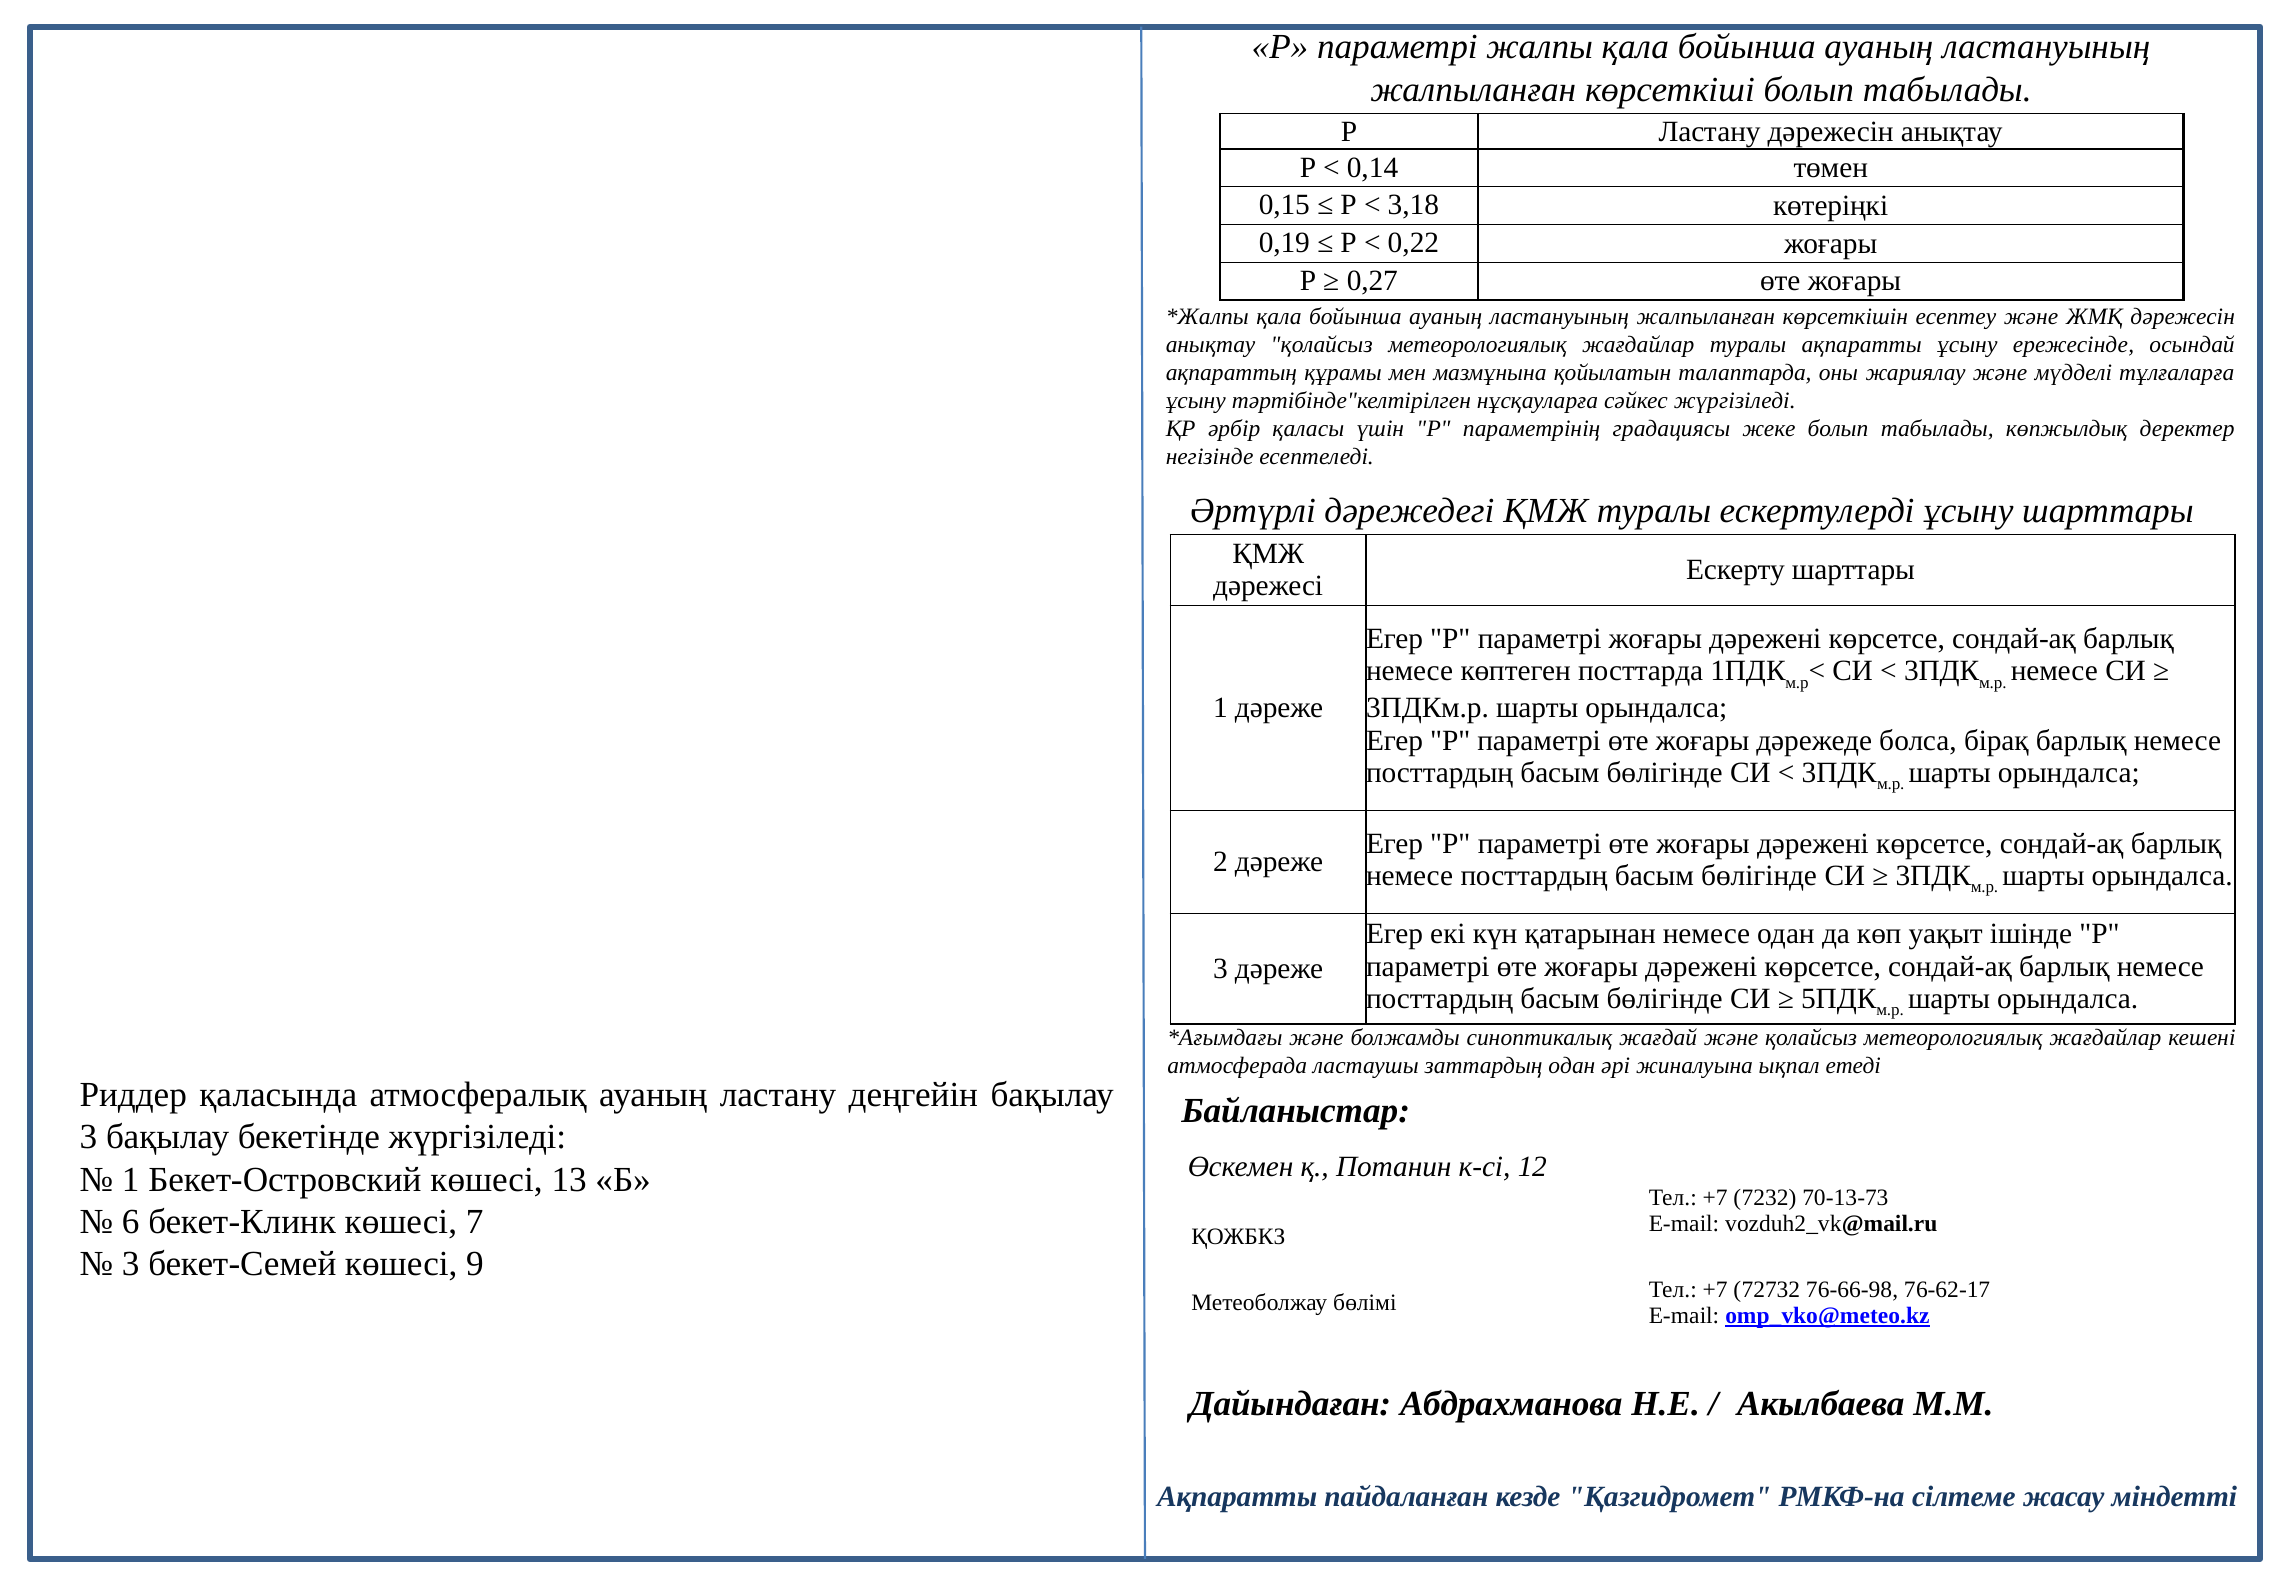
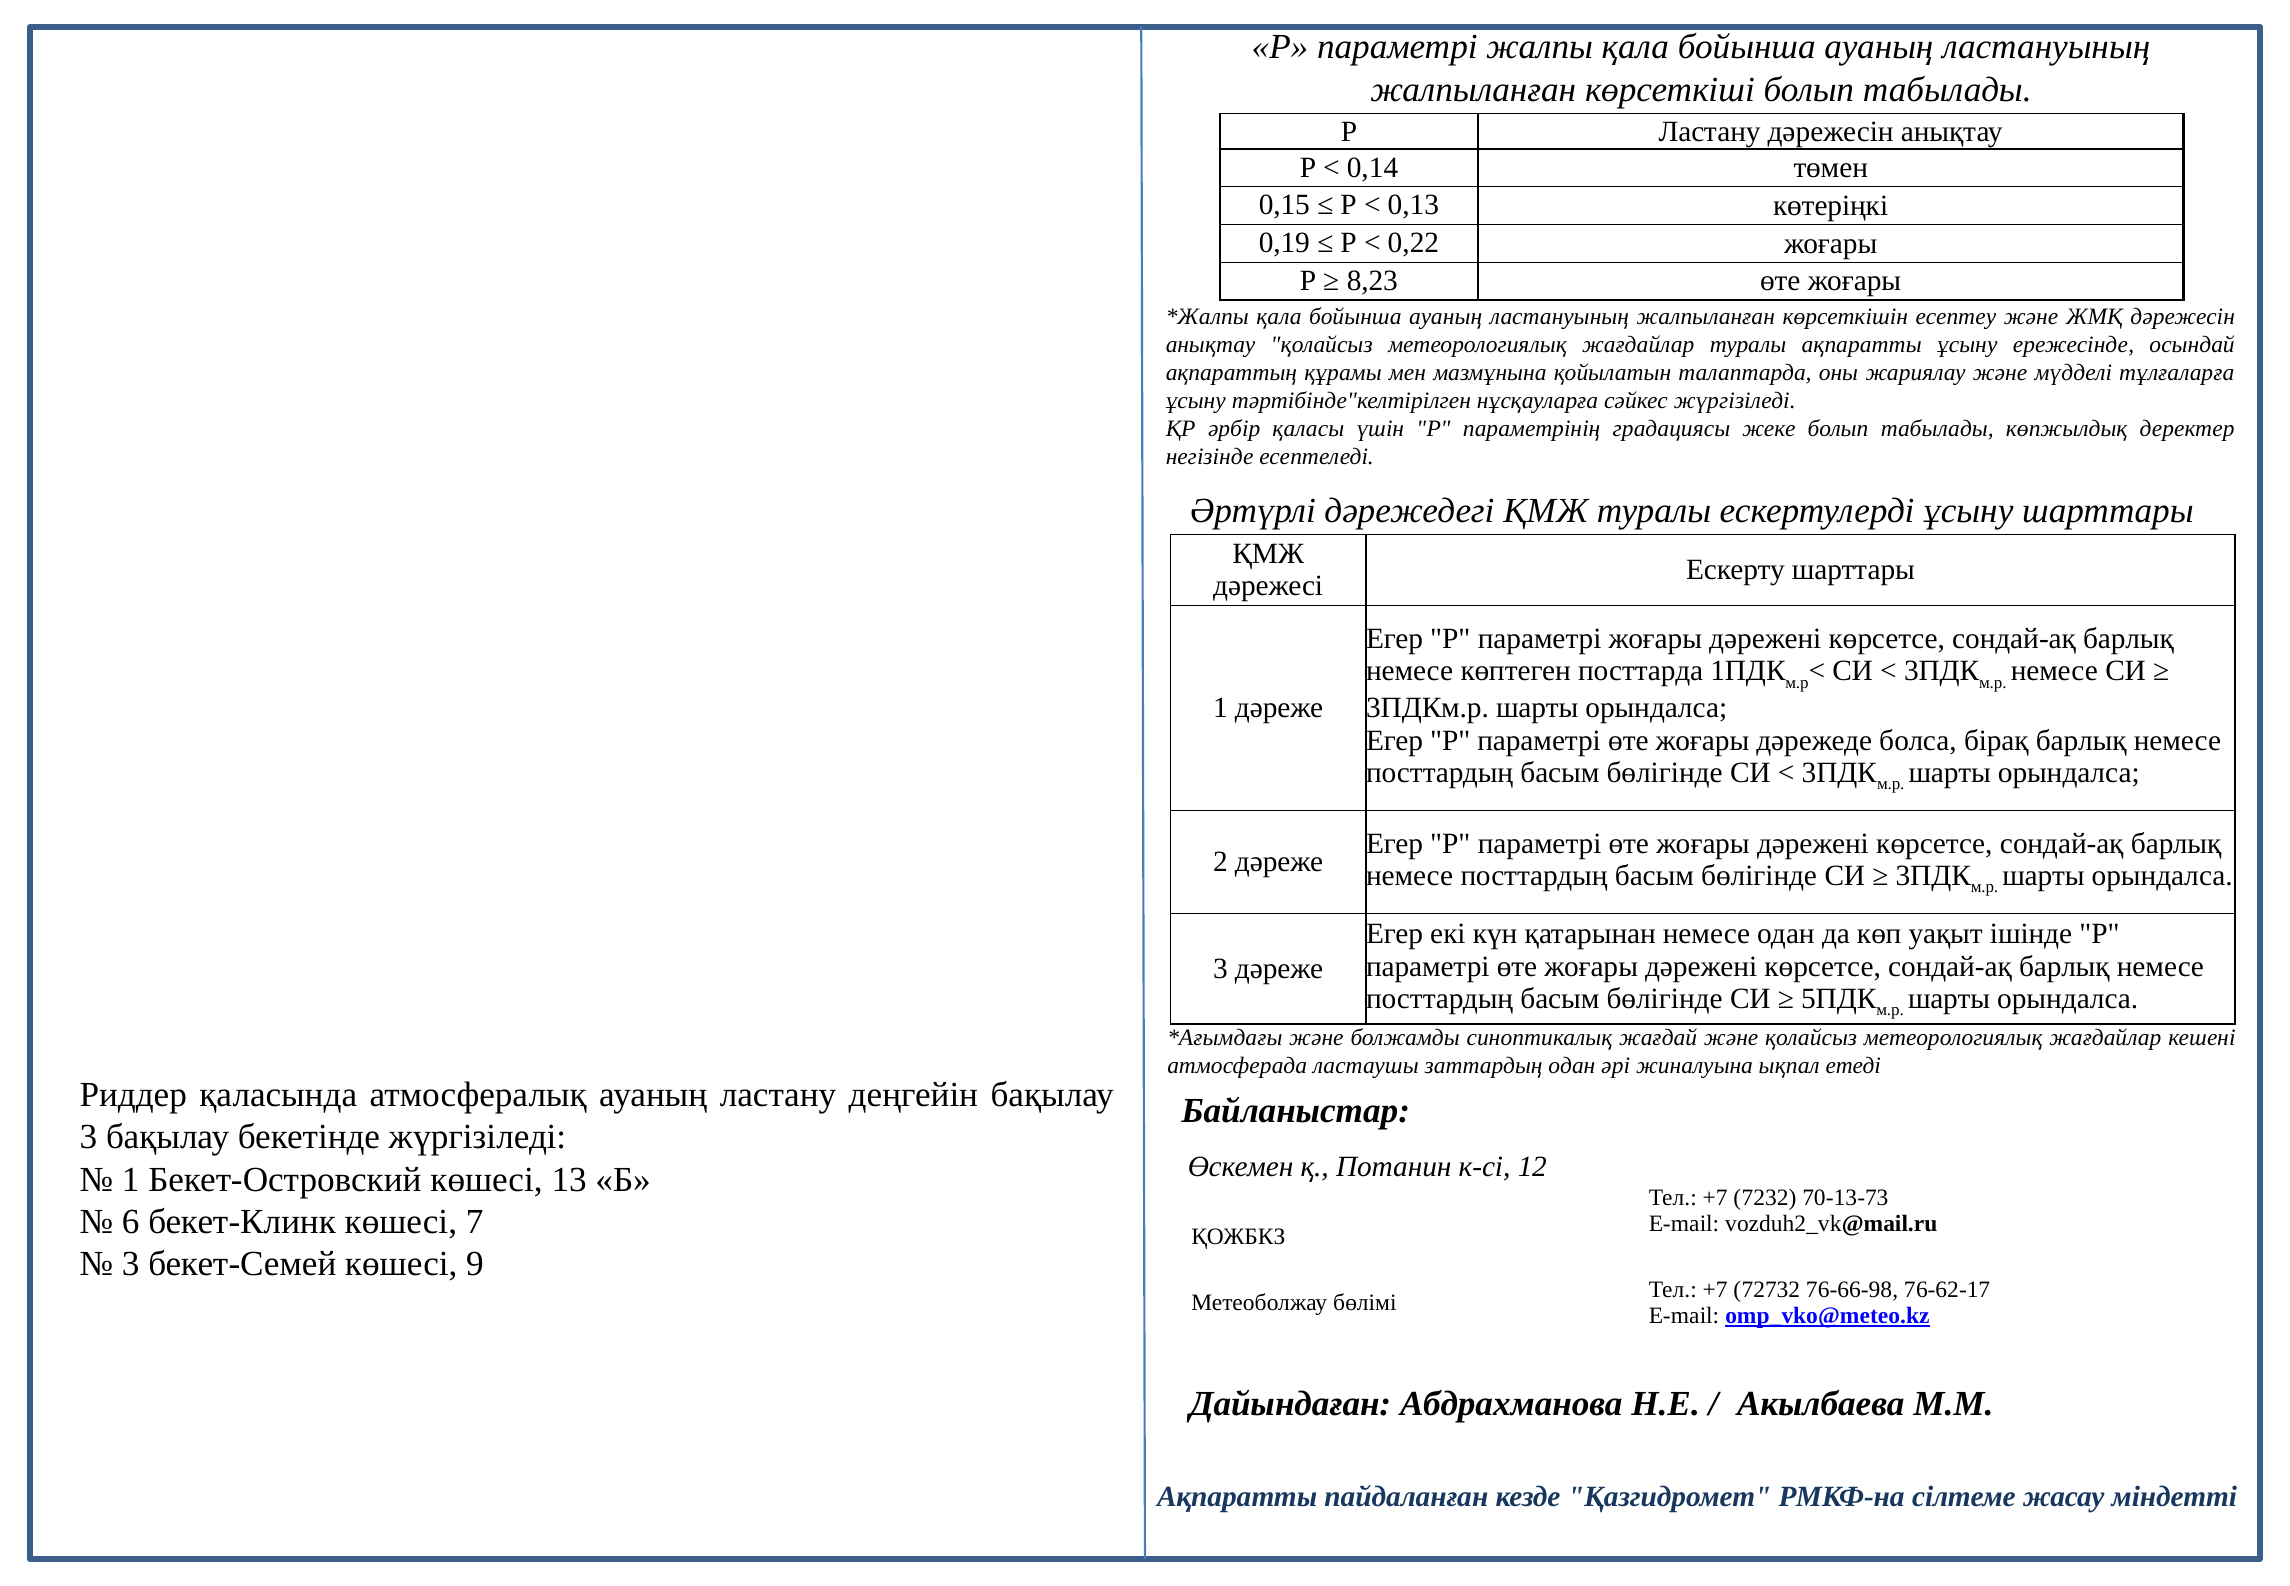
3,18: 3,18 -> 0,13
0,27: 0,27 -> 8,23
